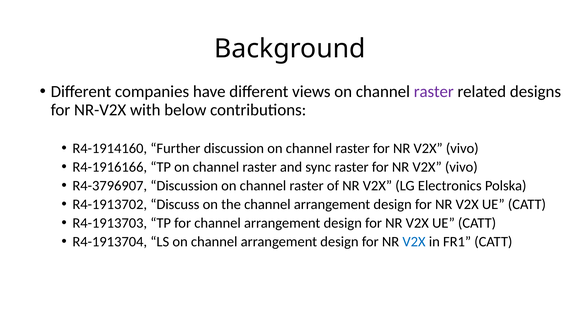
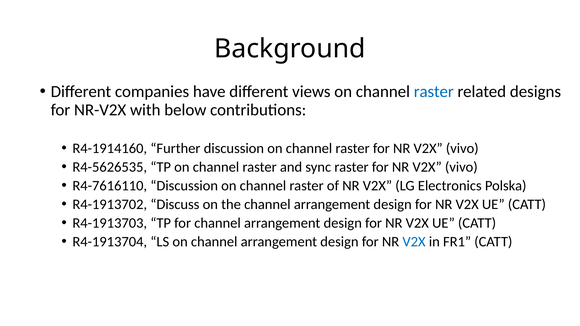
raster at (434, 92) colour: purple -> blue
R4-1916166: R4-1916166 -> R4-5626535
R4-3796907: R4-3796907 -> R4-7616110
